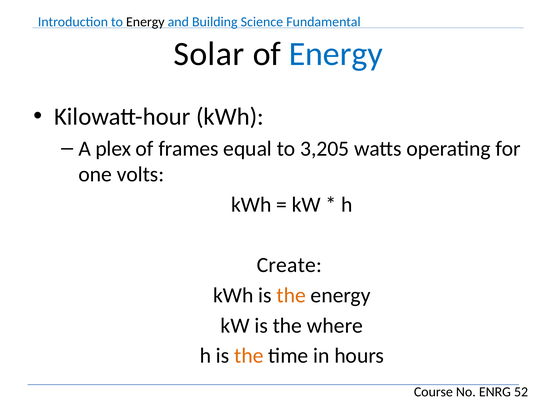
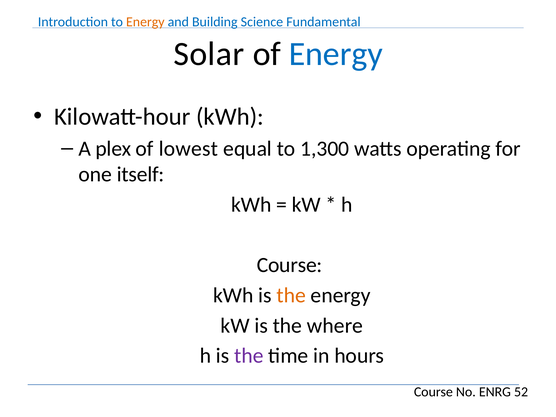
Energy at (145, 22) colour: black -> orange
frames: frames -> lowest
3,205: 3,205 -> 1,300
volts: volts -> itself
Create at (289, 265): Create -> Course
the at (249, 356) colour: orange -> purple
